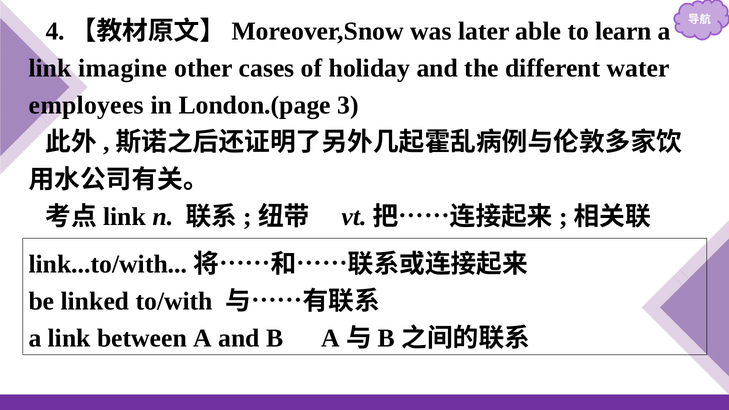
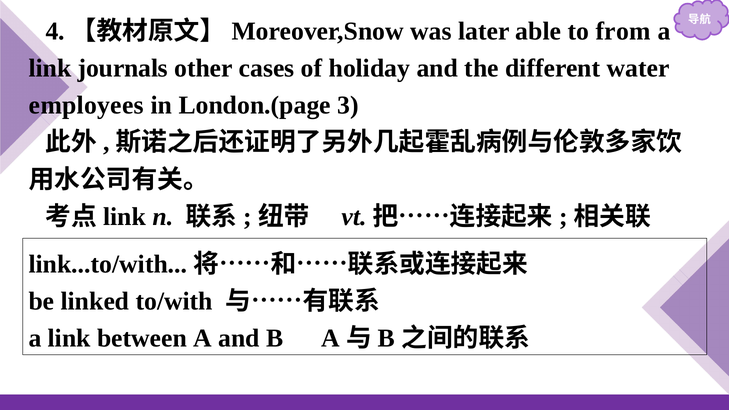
learn: learn -> from
imagine: imagine -> journals
